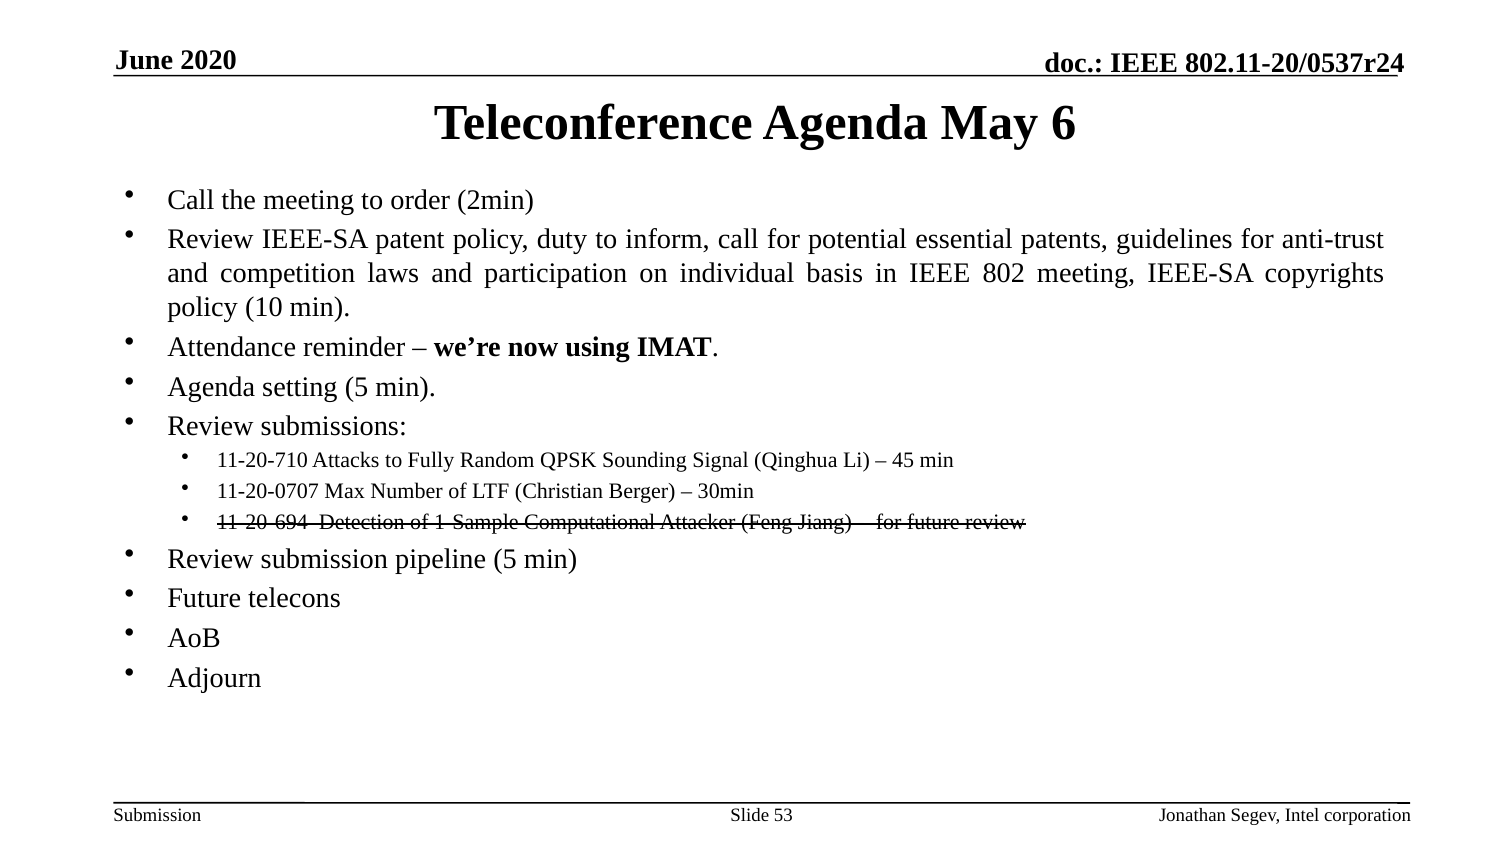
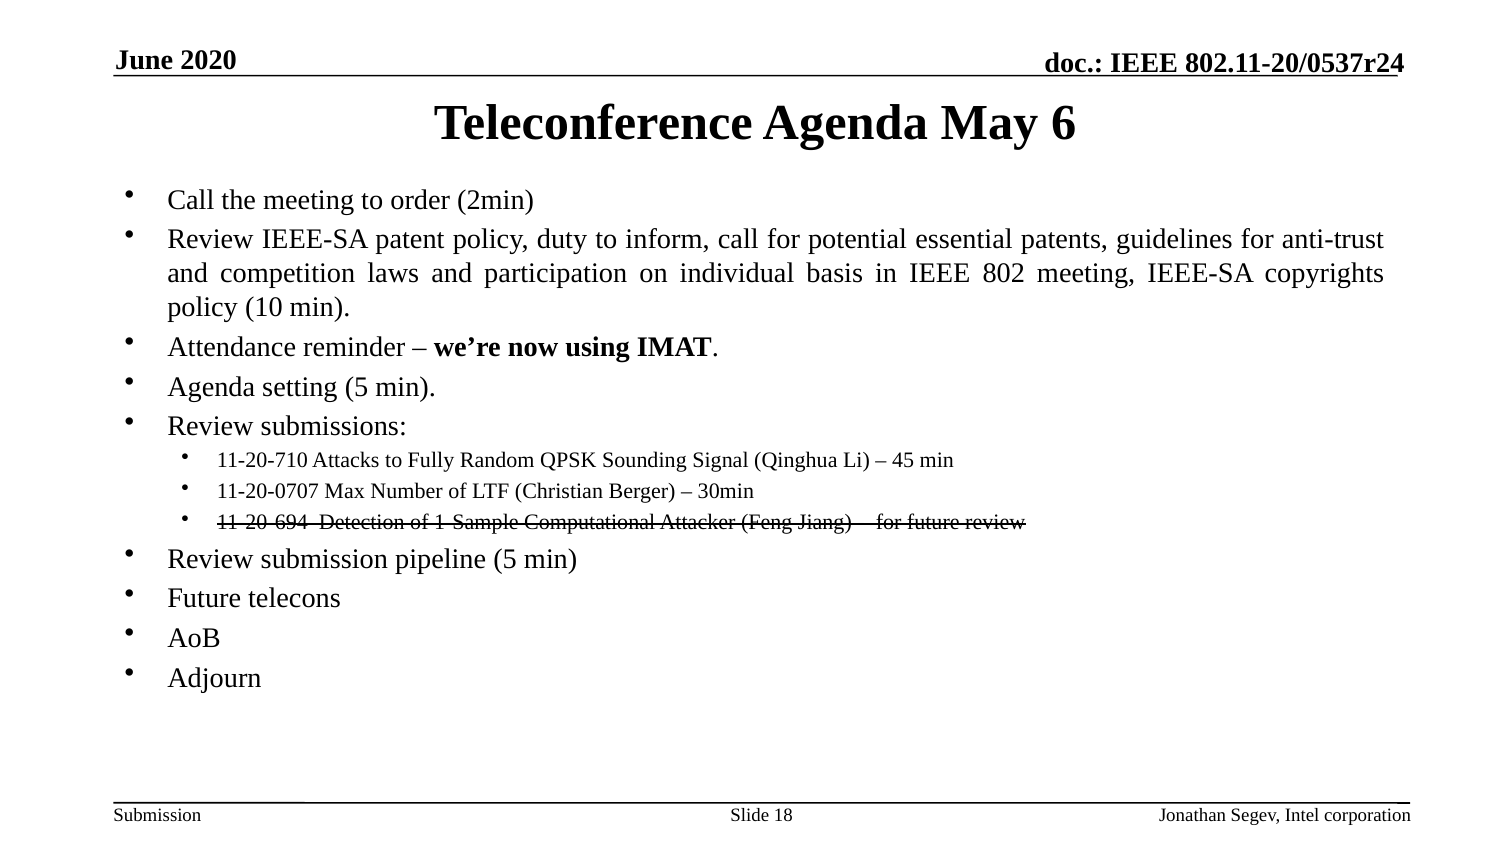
53: 53 -> 18
